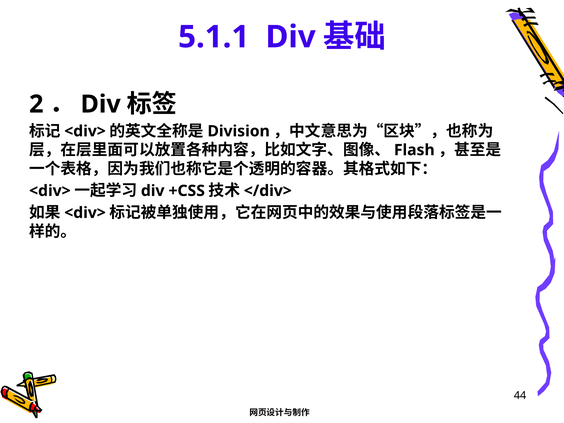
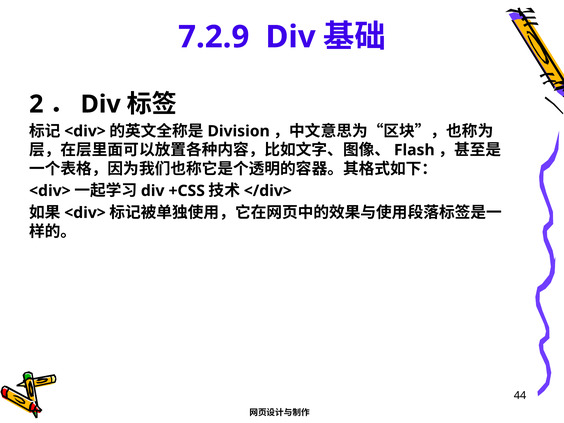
5.1.1: 5.1.1 -> 7.2.9
